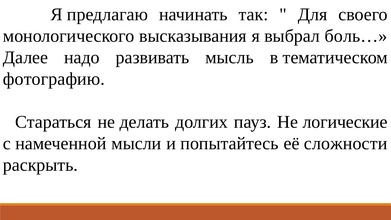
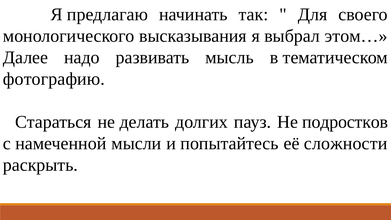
боль…: боль… -> этом…
логические: логические -> подростков
